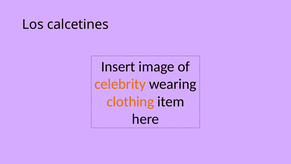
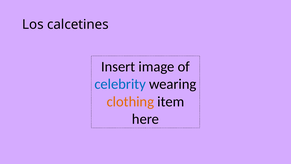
celebrity colour: orange -> blue
